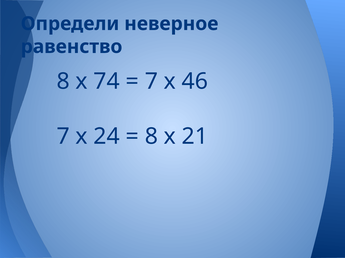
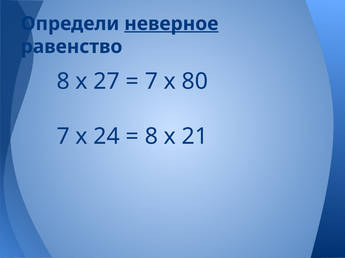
неверное underline: none -> present
74: 74 -> 27
46: 46 -> 80
